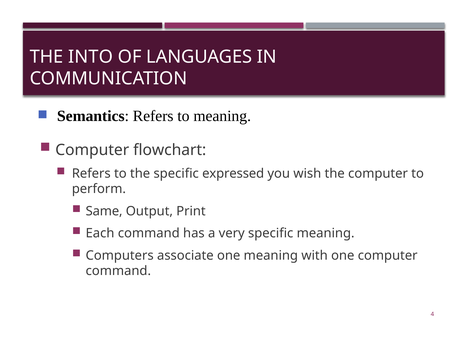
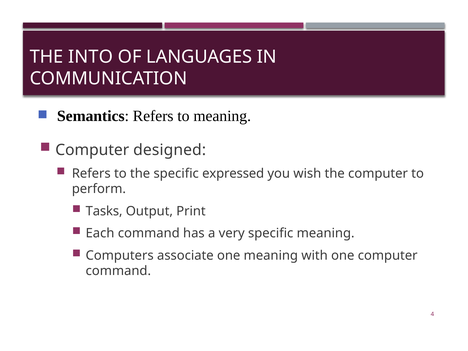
flowchart: flowchart -> designed
Same: Same -> Tasks
